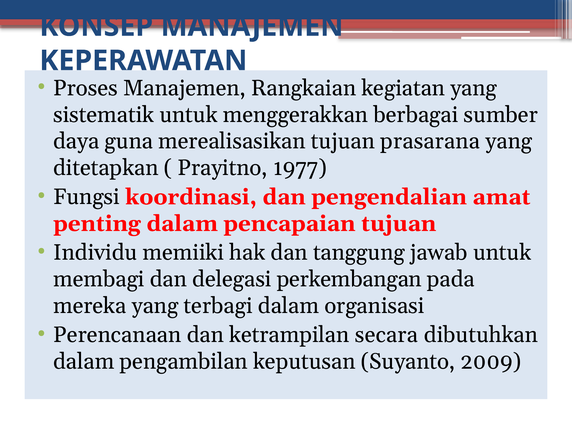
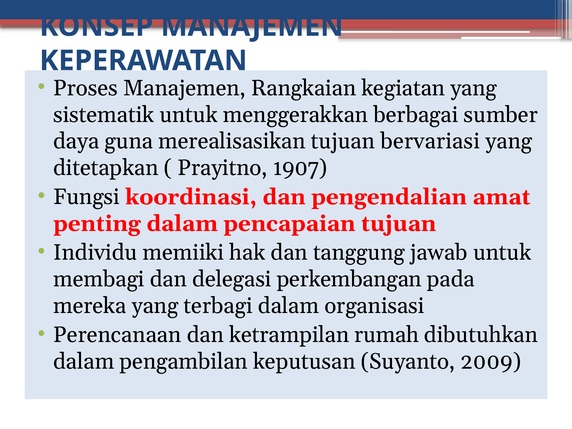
prasarana: prasarana -> bervariasi
1977: 1977 -> 1907
secara: secara -> rumah
